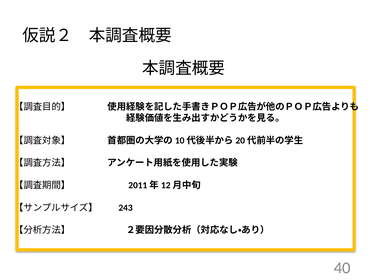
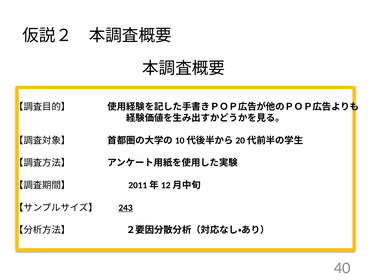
243 underline: none -> present
